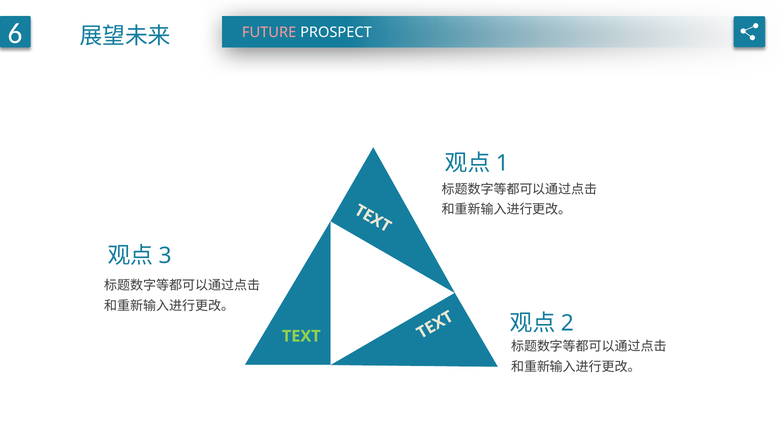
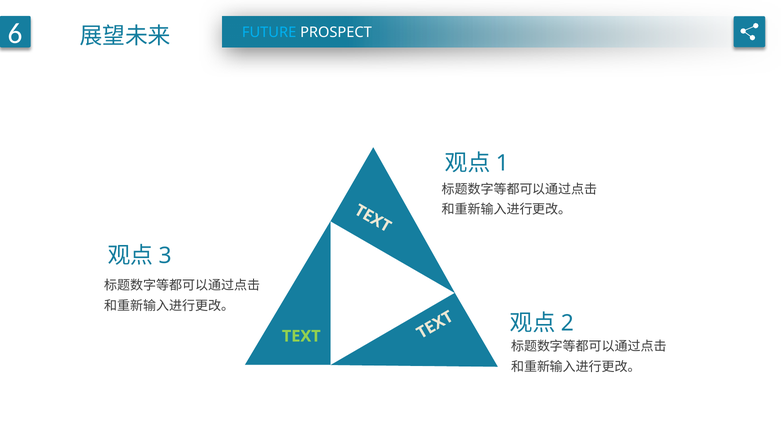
FUTURE colour: pink -> light blue
